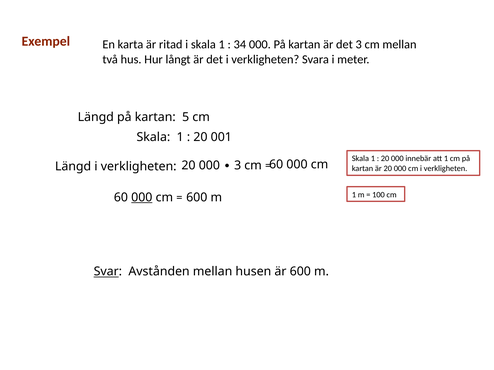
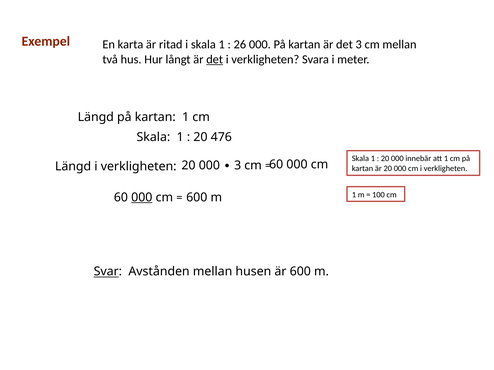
34: 34 -> 26
det at (215, 59) underline: none -> present
kartan 5: 5 -> 1
001: 001 -> 476
